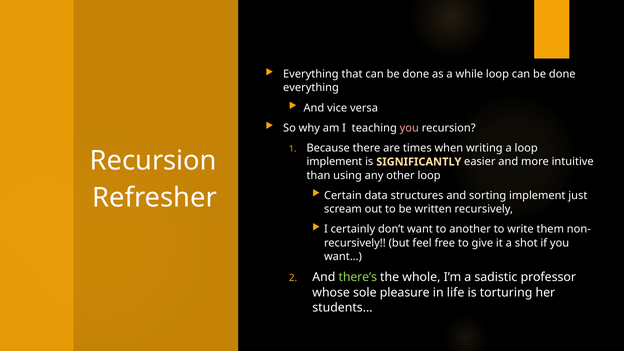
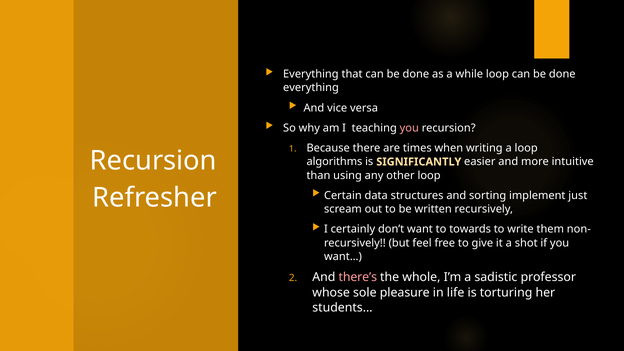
implement at (334, 162): implement -> algorithms
another: another -> towards
there’s colour: light green -> pink
